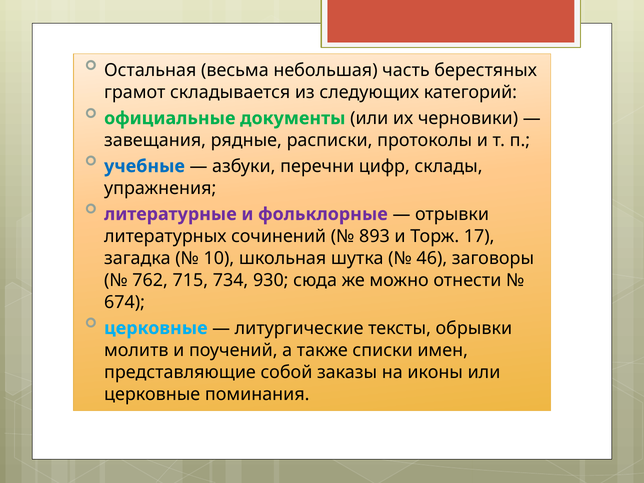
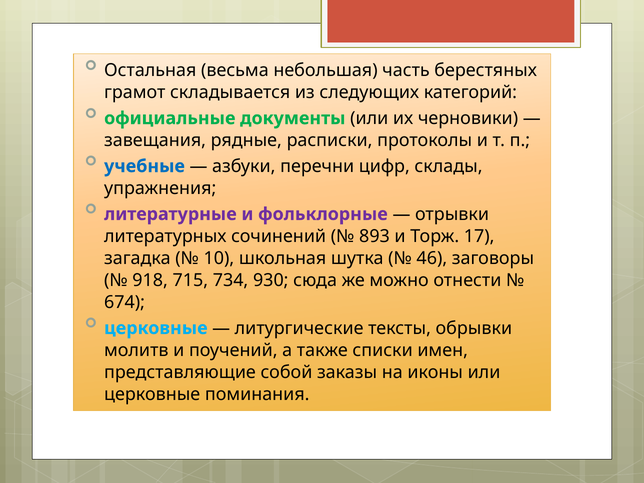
762: 762 -> 918
